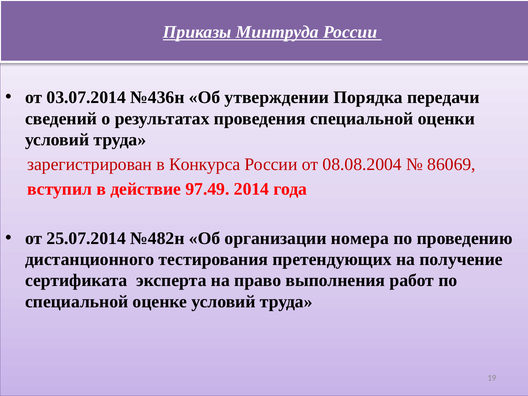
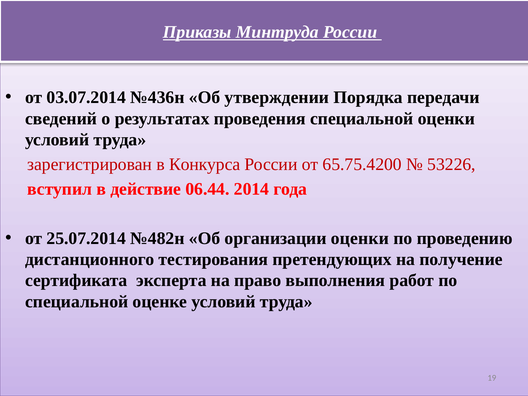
08.08.2004: 08.08.2004 -> 65.75.4200
86069: 86069 -> 53226
97.49: 97.49 -> 06.44
организации номера: номера -> оценки
